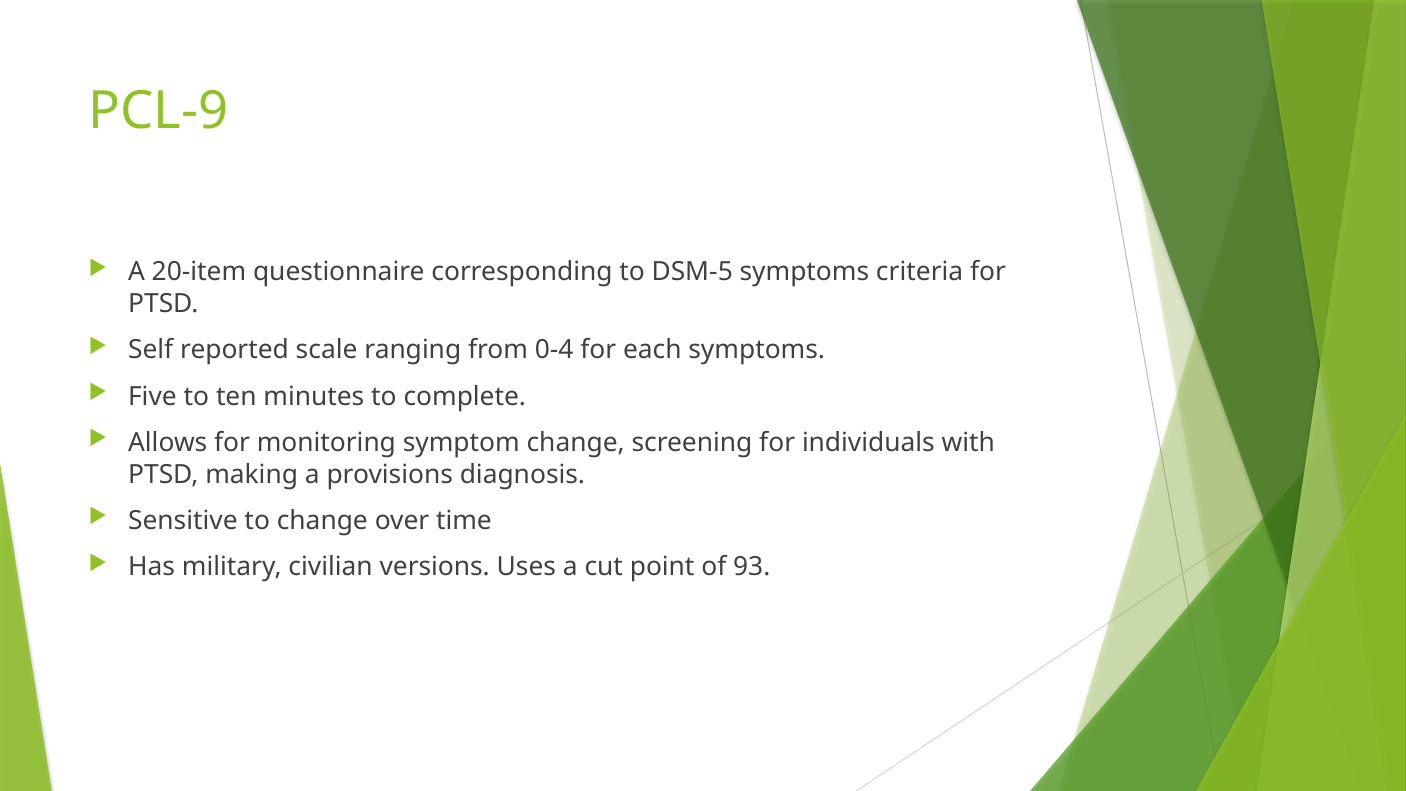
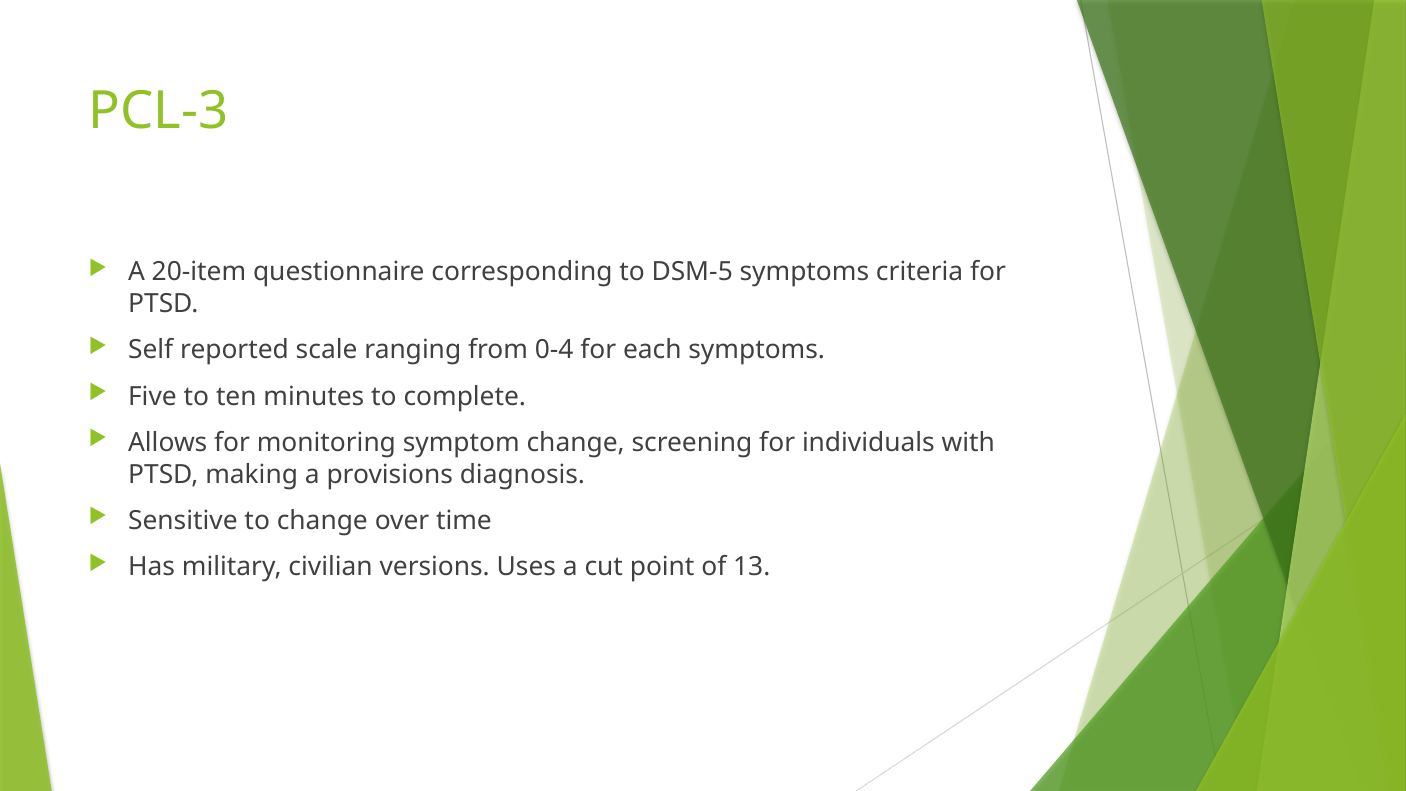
PCL-9: PCL-9 -> PCL-3
93: 93 -> 13
